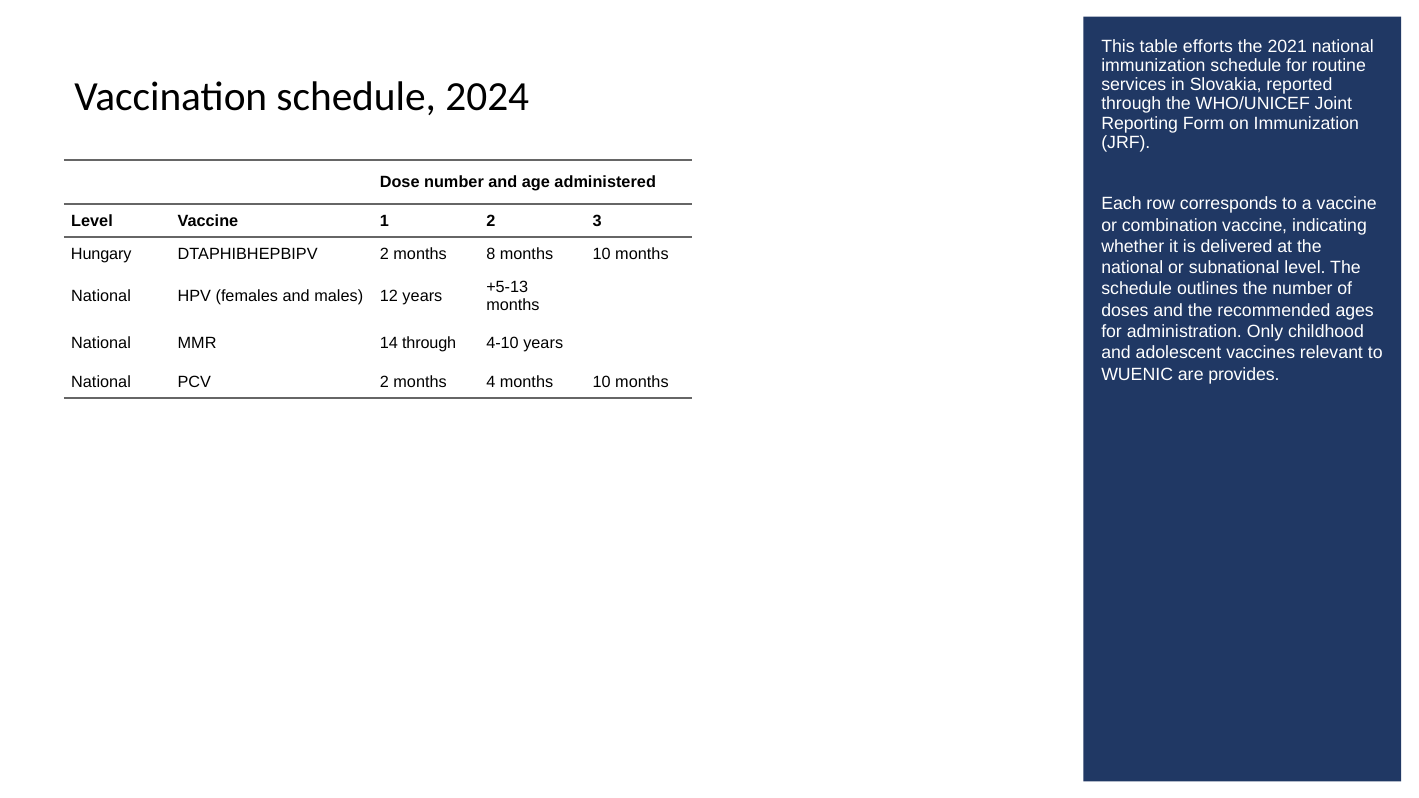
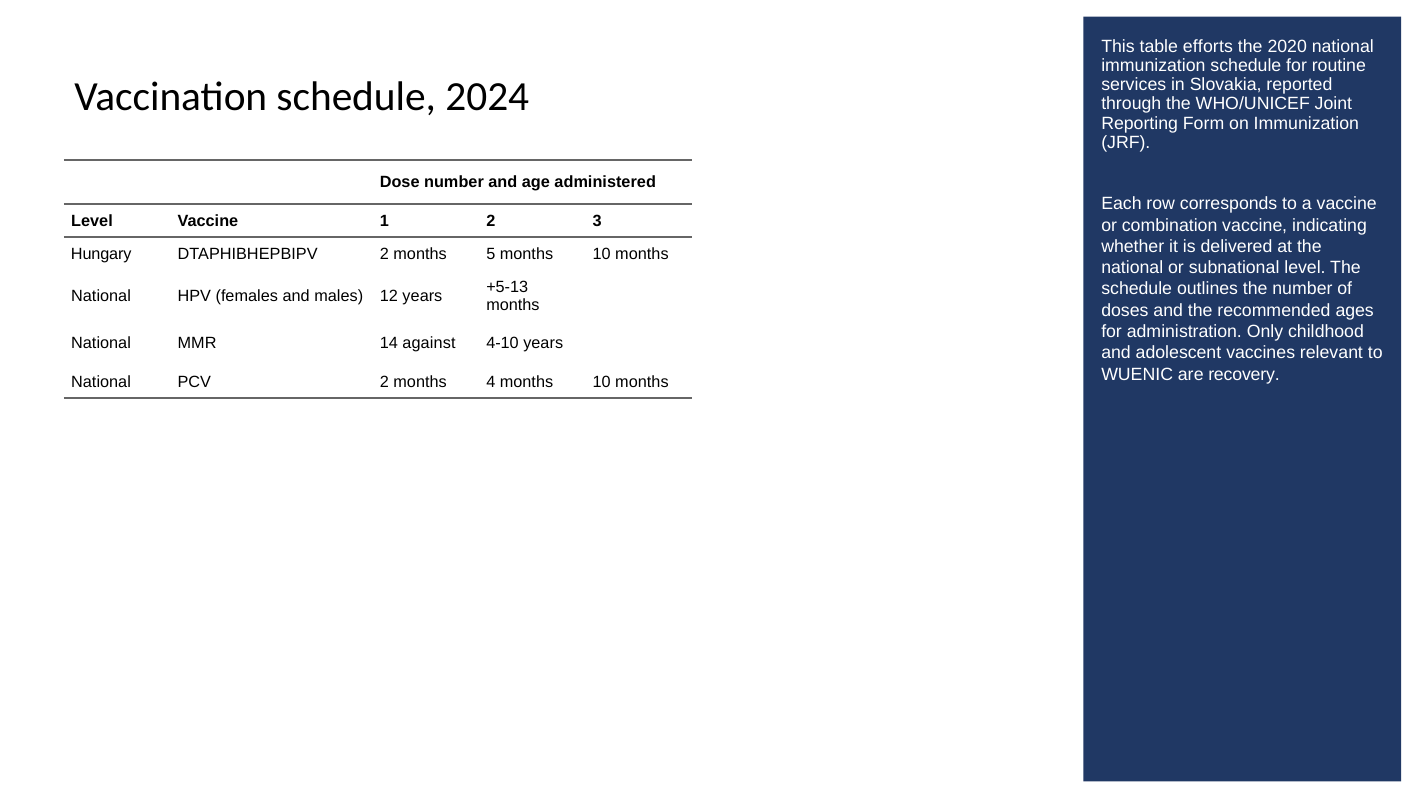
2021: 2021 -> 2020
8: 8 -> 5
14 through: through -> against
provides: provides -> recovery
